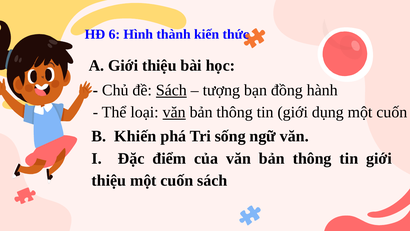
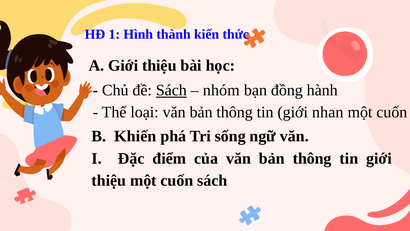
6: 6 -> 1
tượng: tượng -> nhóm
văn at (174, 112) underline: present -> none
dụng: dụng -> nhan
